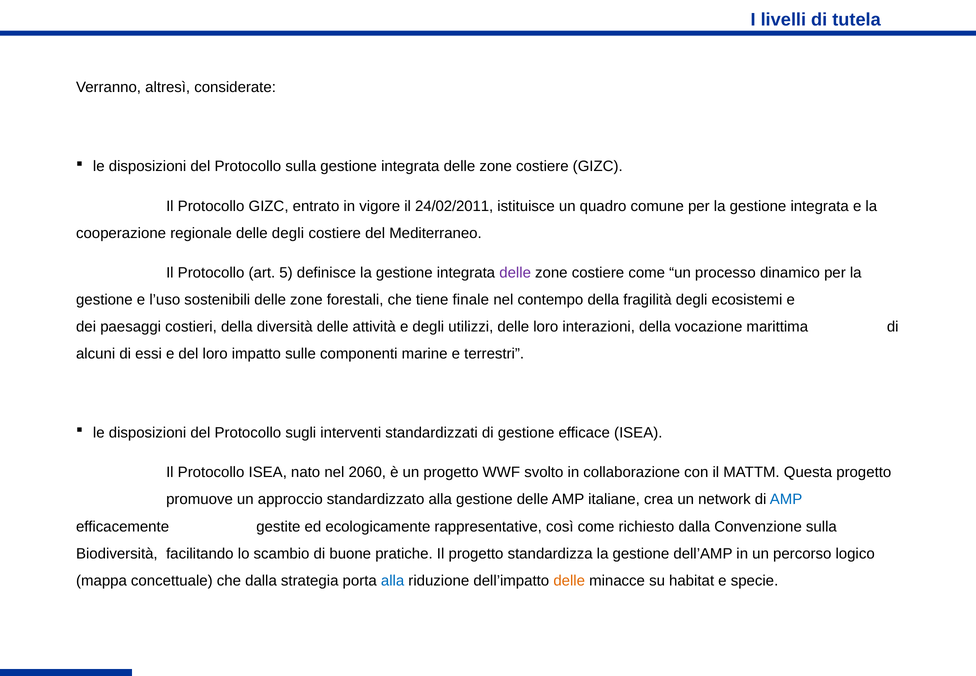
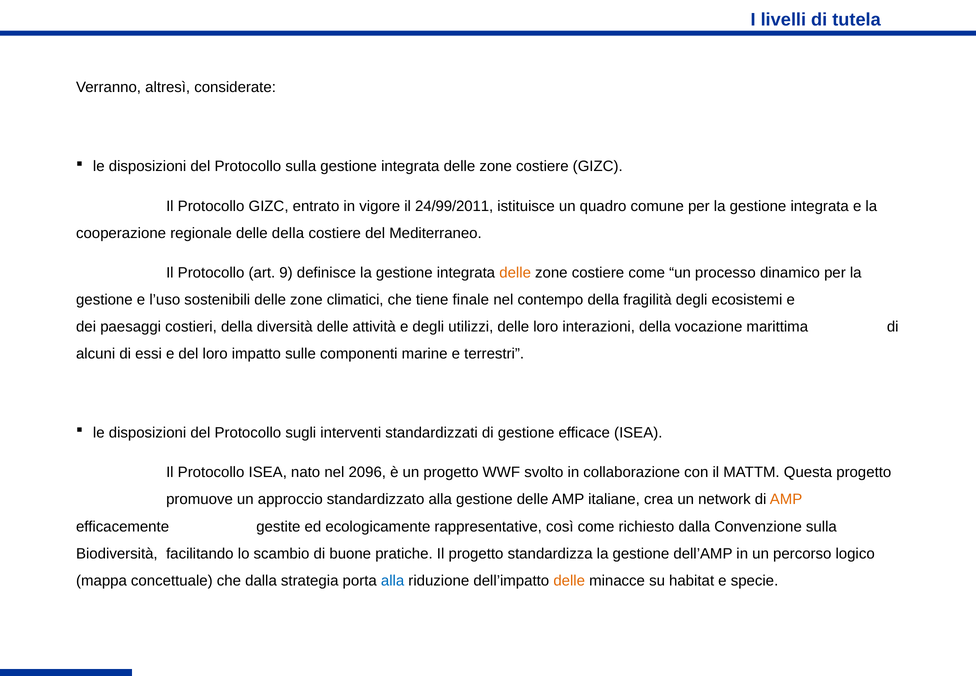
24/02/2011: 24/02/2011 -> 24/99/2011
delle degli: degli -> della
5: 5 -> 9
delle at (515, 273) colour: purple -> orange
forestali: forestali -> climatici
2060: 2060 -> 2096
AMP at (786, 499) colour: blue -> orange
